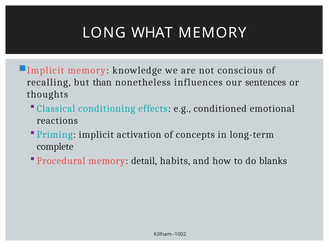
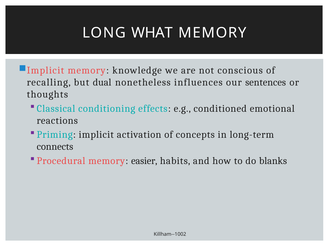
than: than -> dual
complete: complete -> connects
detail: detail -> easier
